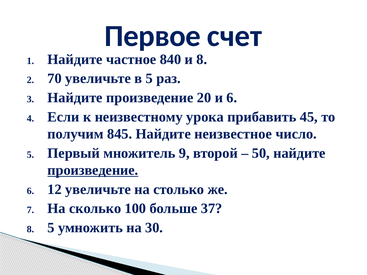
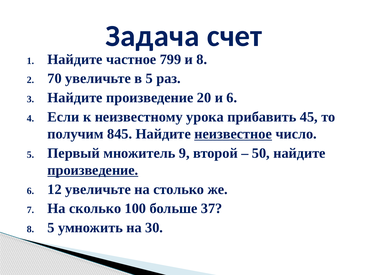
Первое: Первое -> Задача
840: 840 -> 799
неизвестное underline: none -> present
